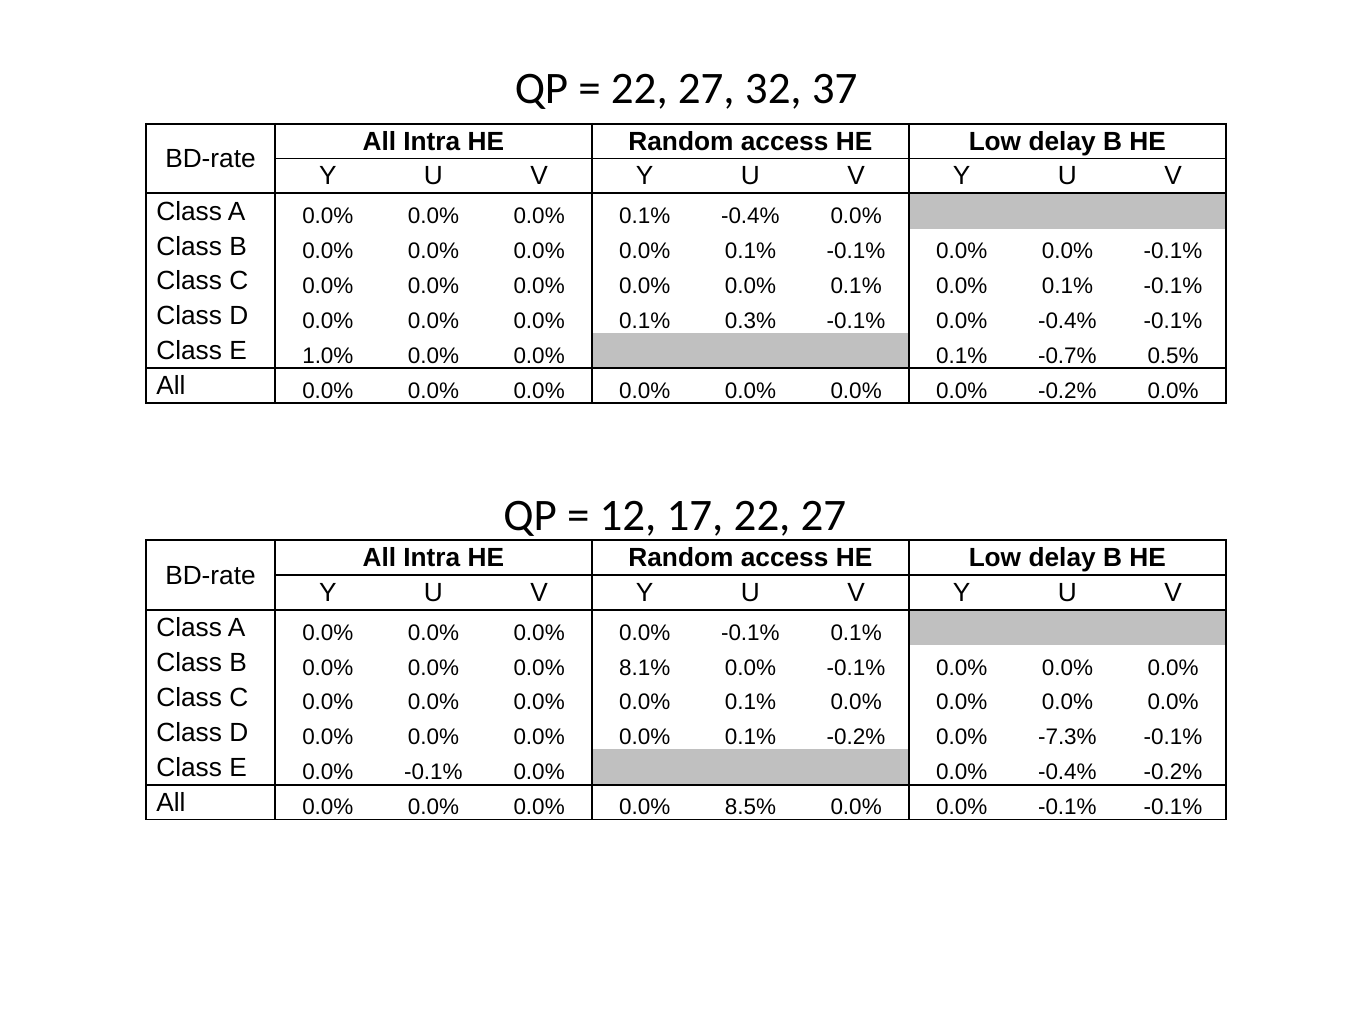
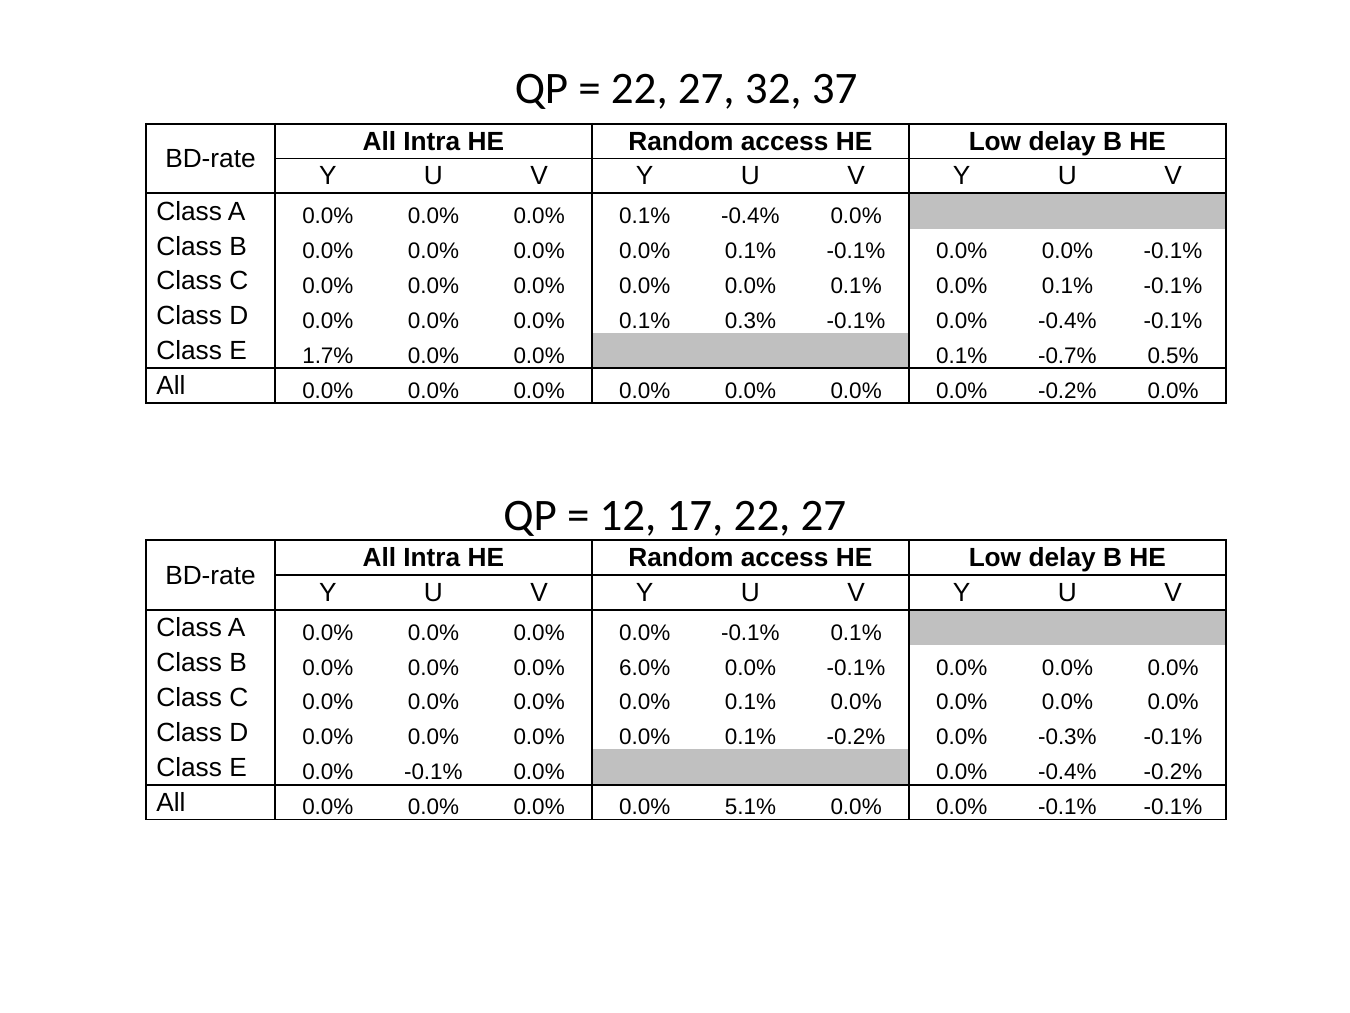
1.0%: 1.0% -> 1.7%
8.1%: 8.1% -> 6.0%
-7.3%: -7.3% -> -0.3%
8.5%: 8.5% -> 5.1%
